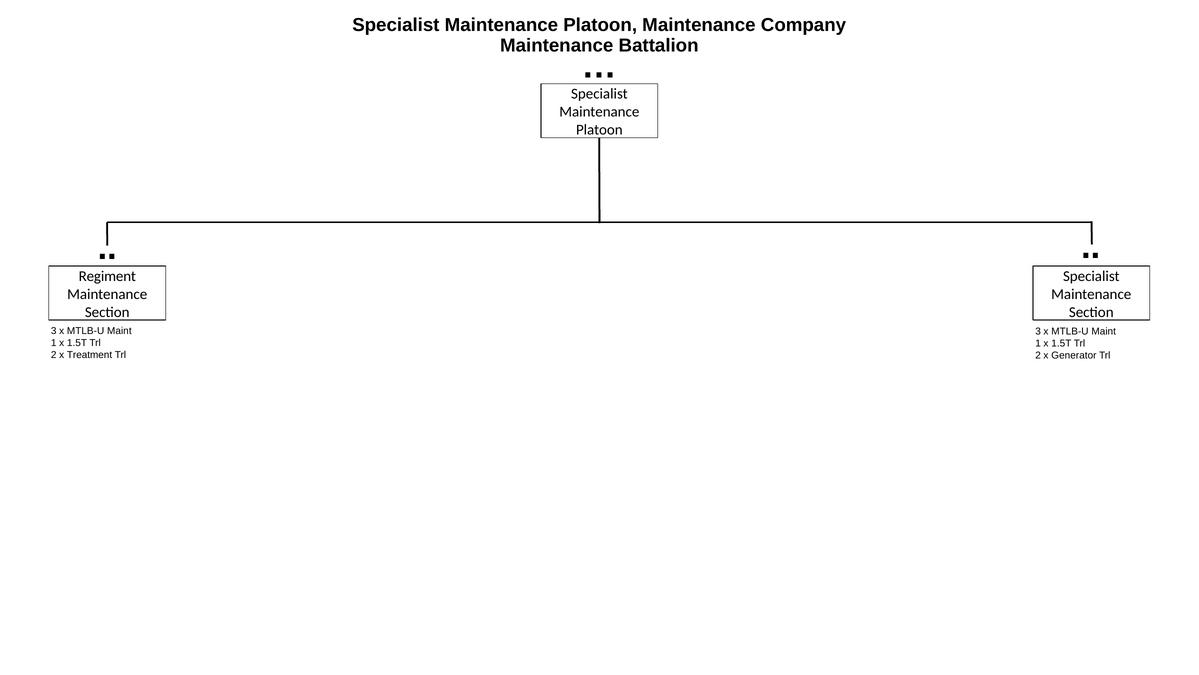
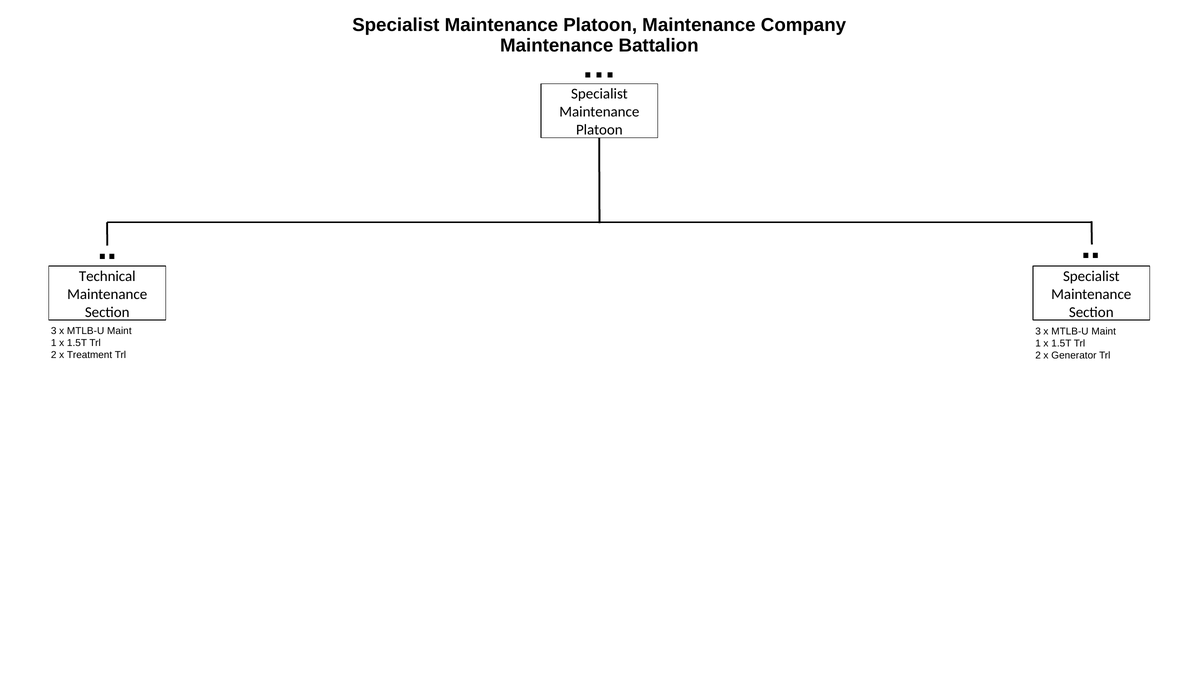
Regiment: Regiment -> Technical
